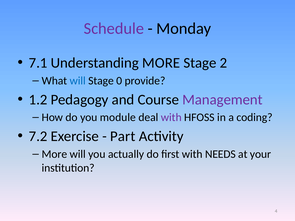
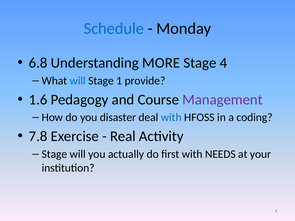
Schedule colour: purple -> blue
7.1: 7.1 -> 6.8
Stage 2: 2 -> 4
0: 0 -> 1
1.2: 1.2 -> 1.6
module: module -> disaster
with at (171, 118) colour: purple -> blue
7.2: 7.2 -> 7.8
Part: Part -> Real
More at (54, 154): More -> Stage
